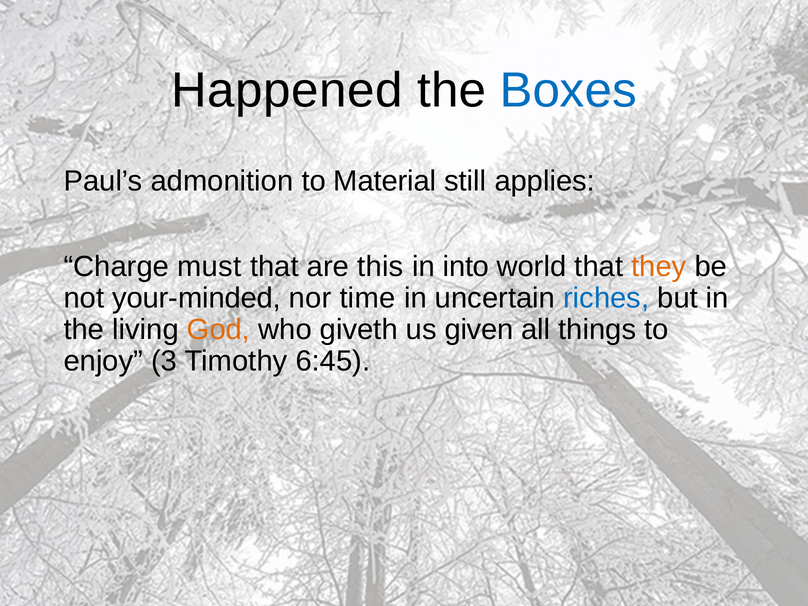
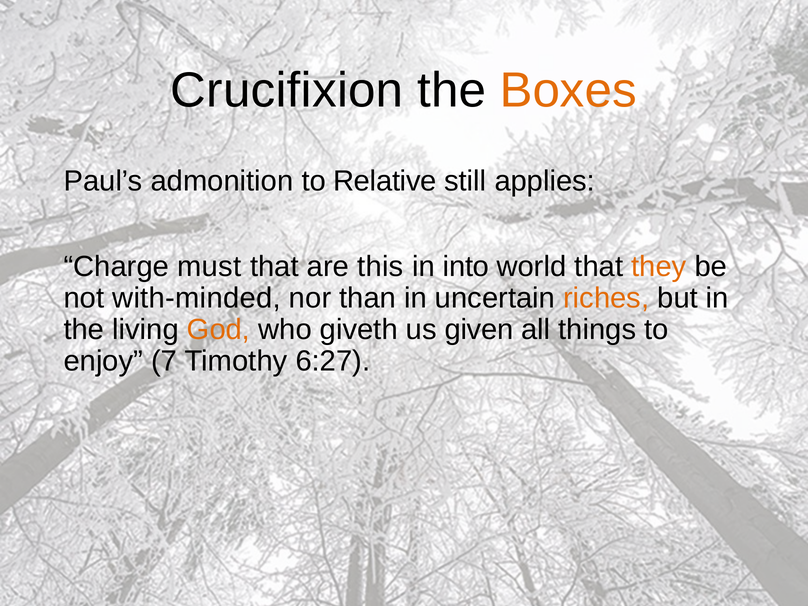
Happened: Happened -> Crucifixion
Boxes colour: blue -> orange
Material: Material -> Relative
your-minded: your-minded -> with-minded
time: time -> than
riches colour: blue -> orange
3: 3 -> 7
6:45: 6:45 -> 6:27
